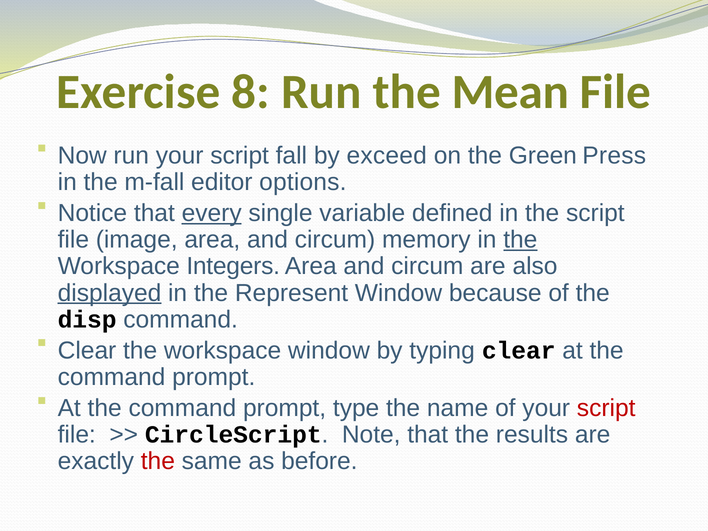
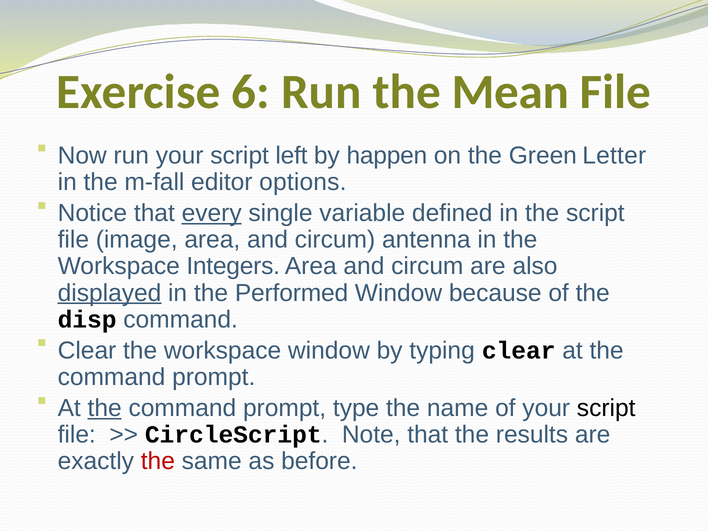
8: 8 -> 6
fall: fall -> left
exceed: exceed -> happen
Press: Press -> Letter
memory: memory -> antenna
the at (520, 240) underline: present -> none
Represent: Represent -> Performed
the at (105, 408) underline: none -> present
script at (606, 408) colour: red -> black
